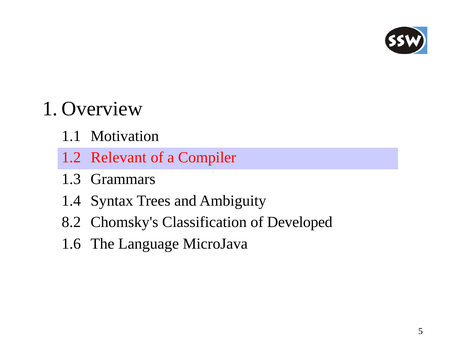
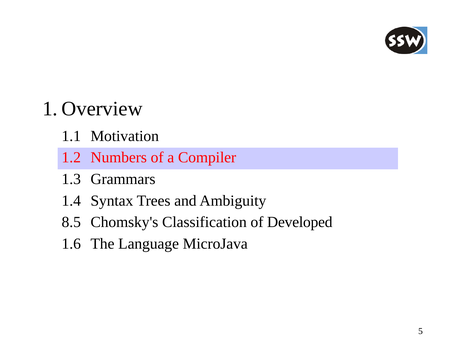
Relevant: Relevant -> Numbers
8.2: 8.2 -> 8.5
